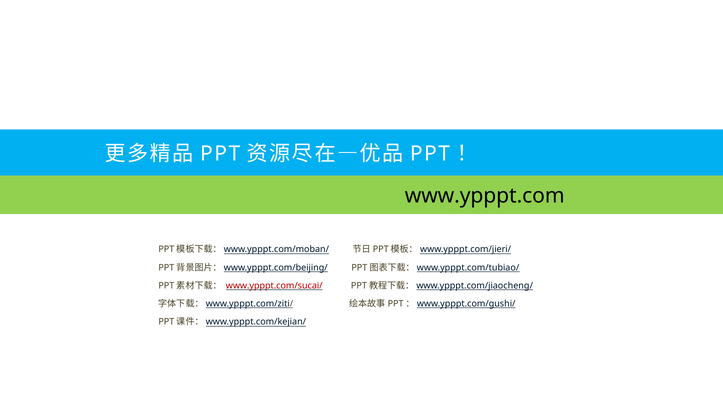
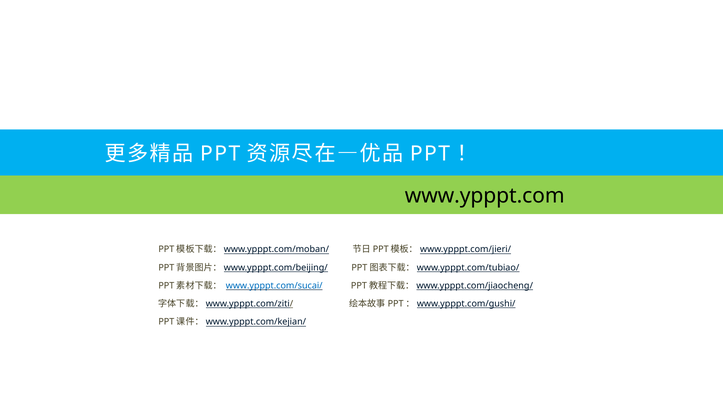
www.ypppt.com/sucai/ colour: red -> blue
